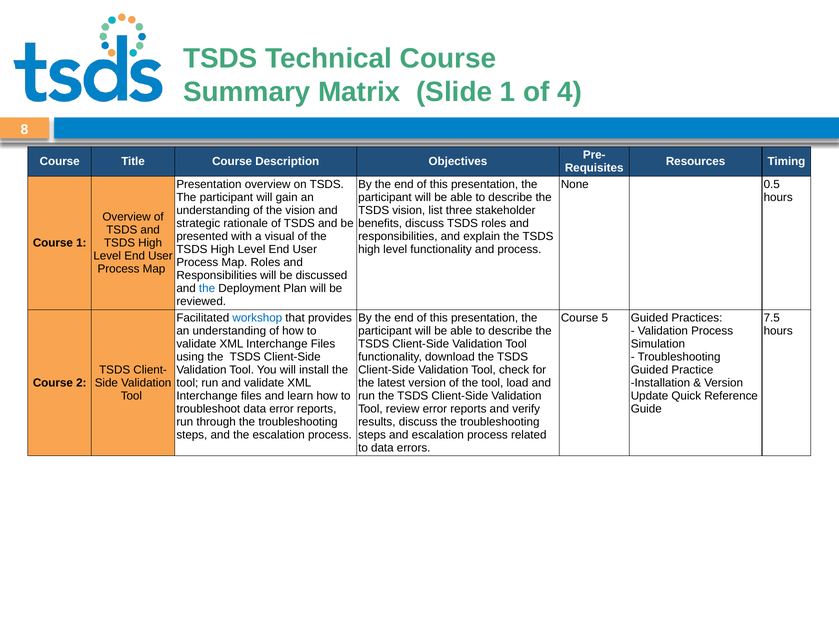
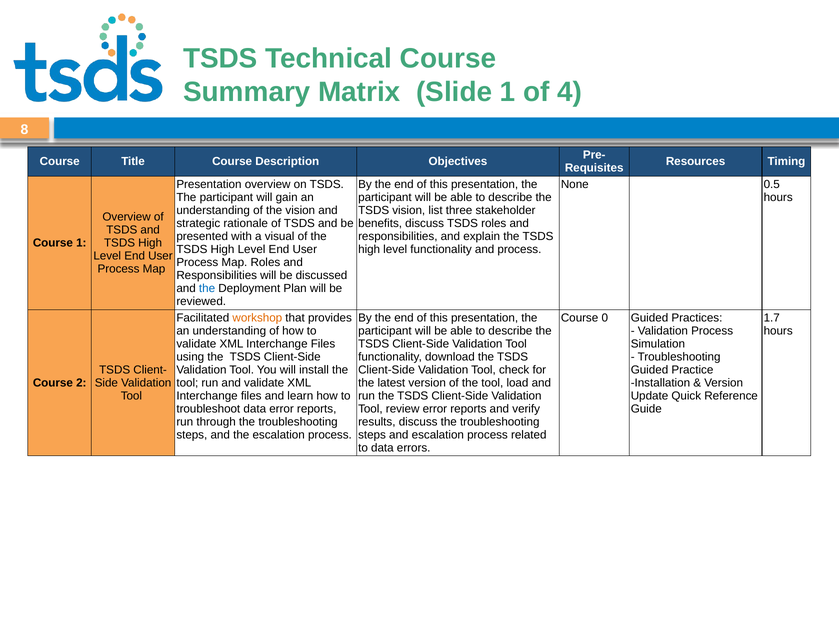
workshop colour: blue -> orange
5: 5 -> 0
7.5: 7.5 -> 1.7
